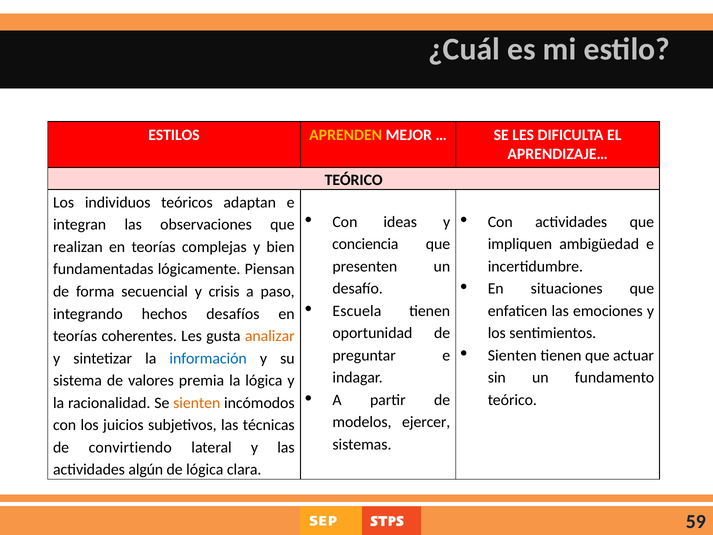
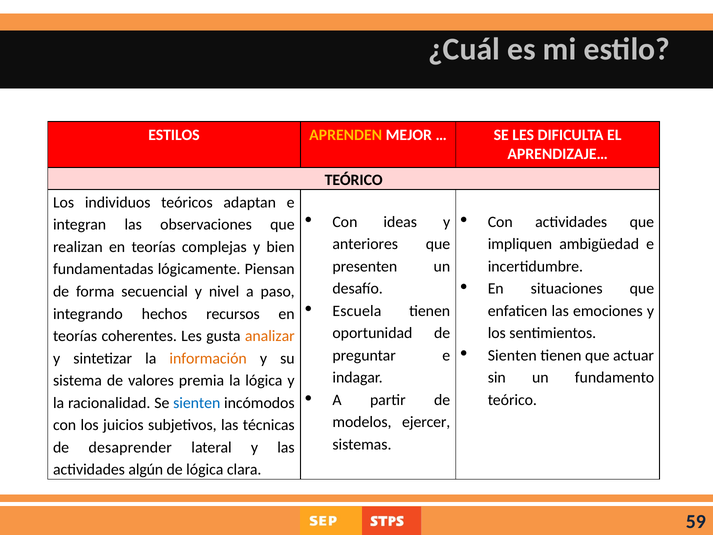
conciencia: conciencia -> anteriores
crisis: crisis -> nivel
desafíos: desafíos -> recursos
información colour: blue -> orange
sienten at (197, 403) colour: orange -> blue
convirtiendo: convirtiendo -> desaprender
